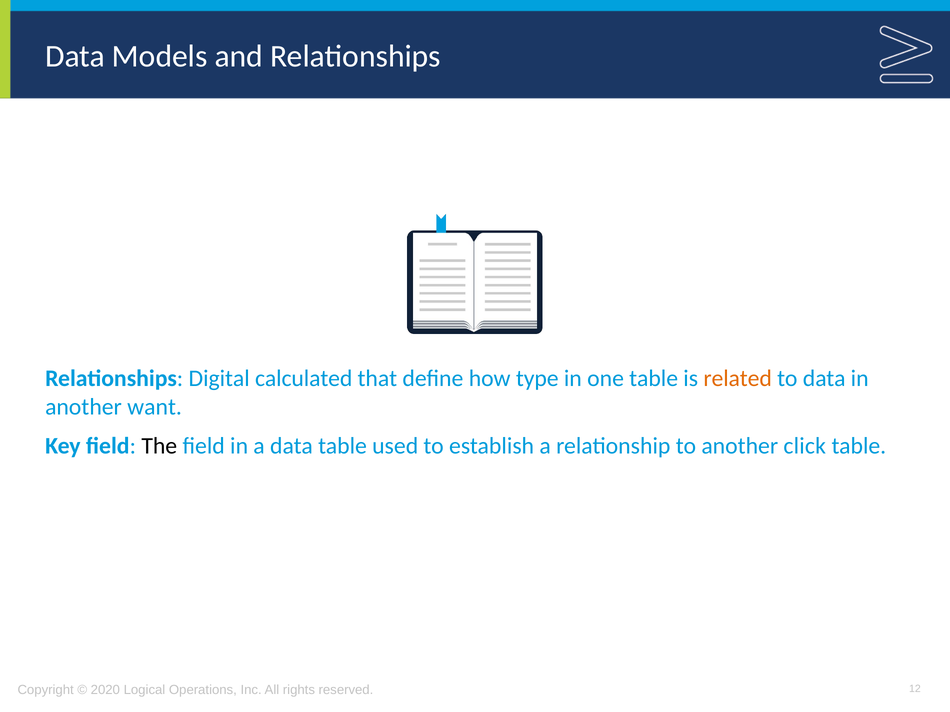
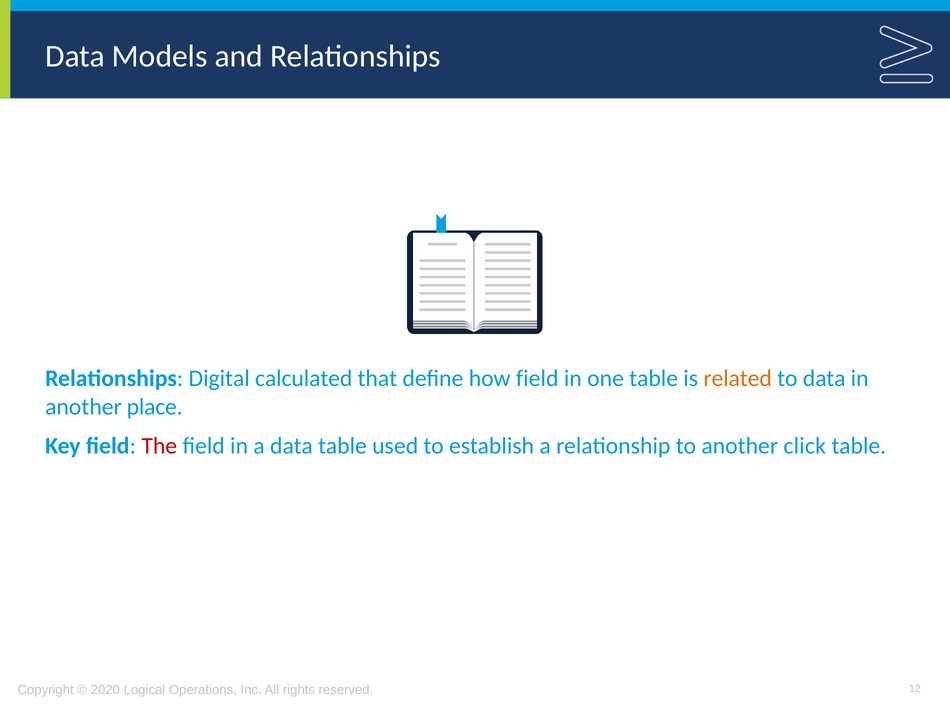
how type: type -> field
want: want -> place
The colour: black -> red
